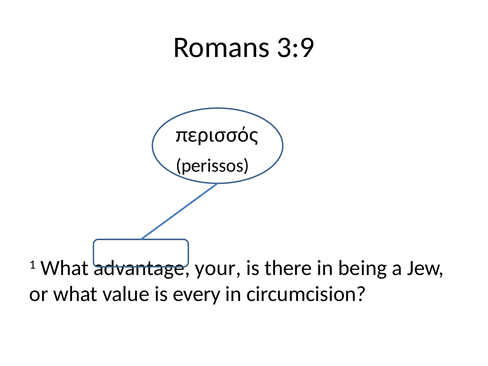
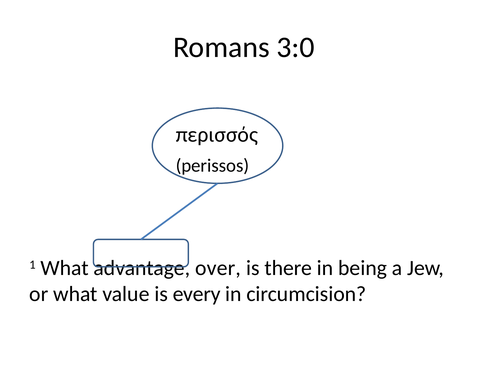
3:9: 3:9 -> 3:0
your: your -> over
